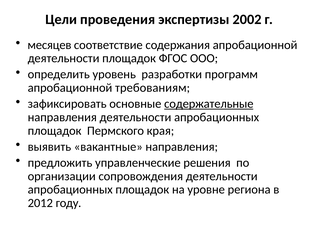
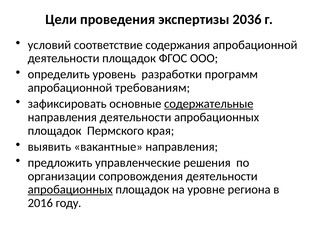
2002: 2002 -> 2036
месяцев: месяцев -> условий
апробационных at (70, 190) underline: none -> present
2012: 2012 -> 2016
